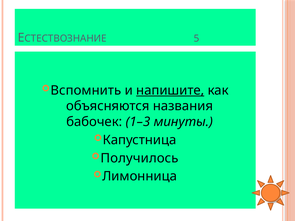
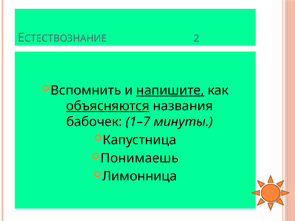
5: 5 -> 2
объясняются underline: none -> present
1–3: 1–3 -> 1–7
Получилось: Получилось -> Понимаешь
